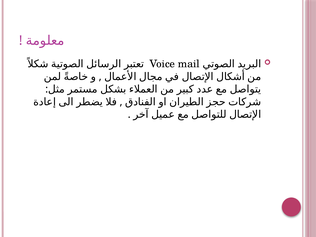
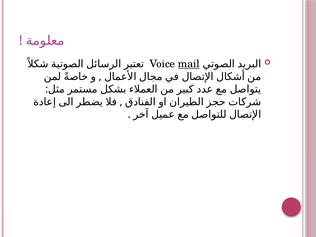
mail underline: none -> present
